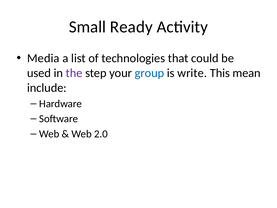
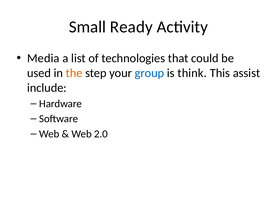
the colour: purple -> orange
write: write -> think
mean: mean -> assist
